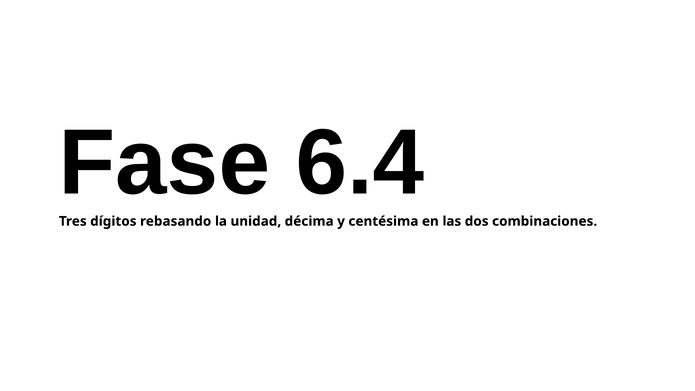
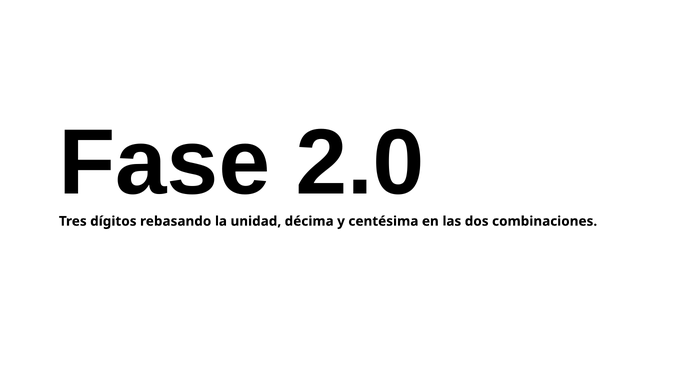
6.4: 6.4 -> 2.0
